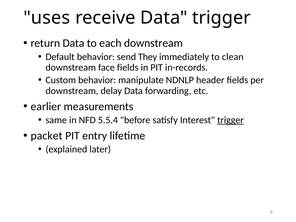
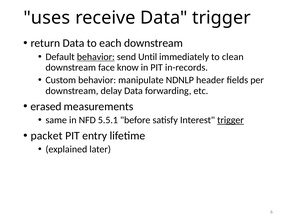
behavior at (96, 57) underline: none -> present
They: They -> Until
face fields: fields -> know
earlier: earlier -> erased
5.5.4: 5.5.4 -> 5.5.1
